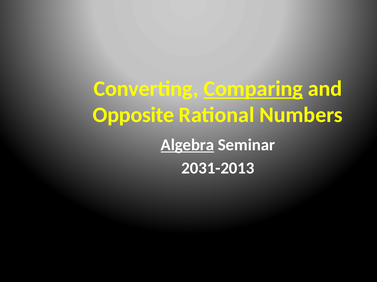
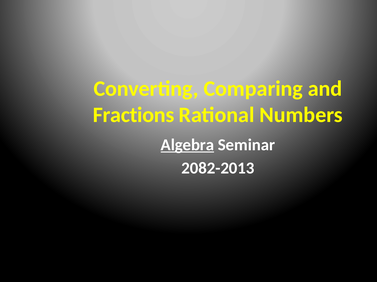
Comparing underline: present -> none
Opposite: Opposite -> Fractions
2031-2013: 2031-2013 -> 2082-2013
